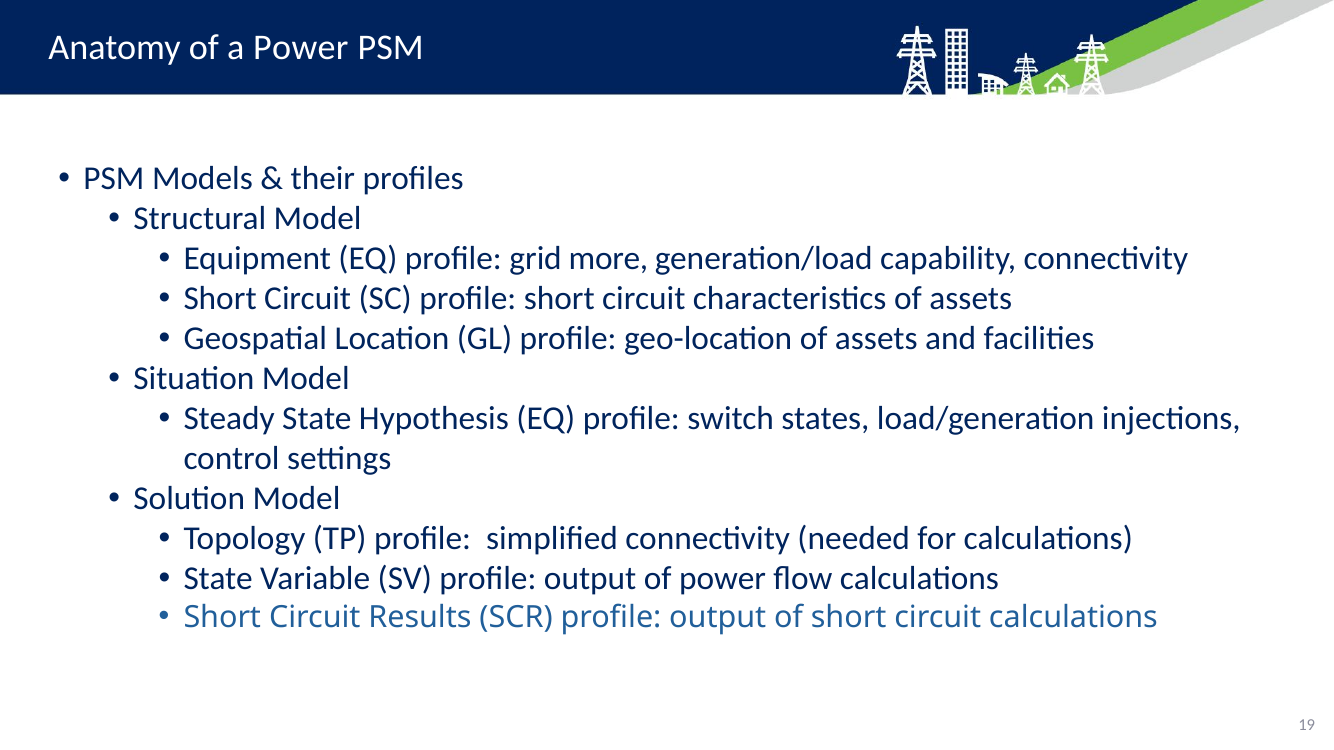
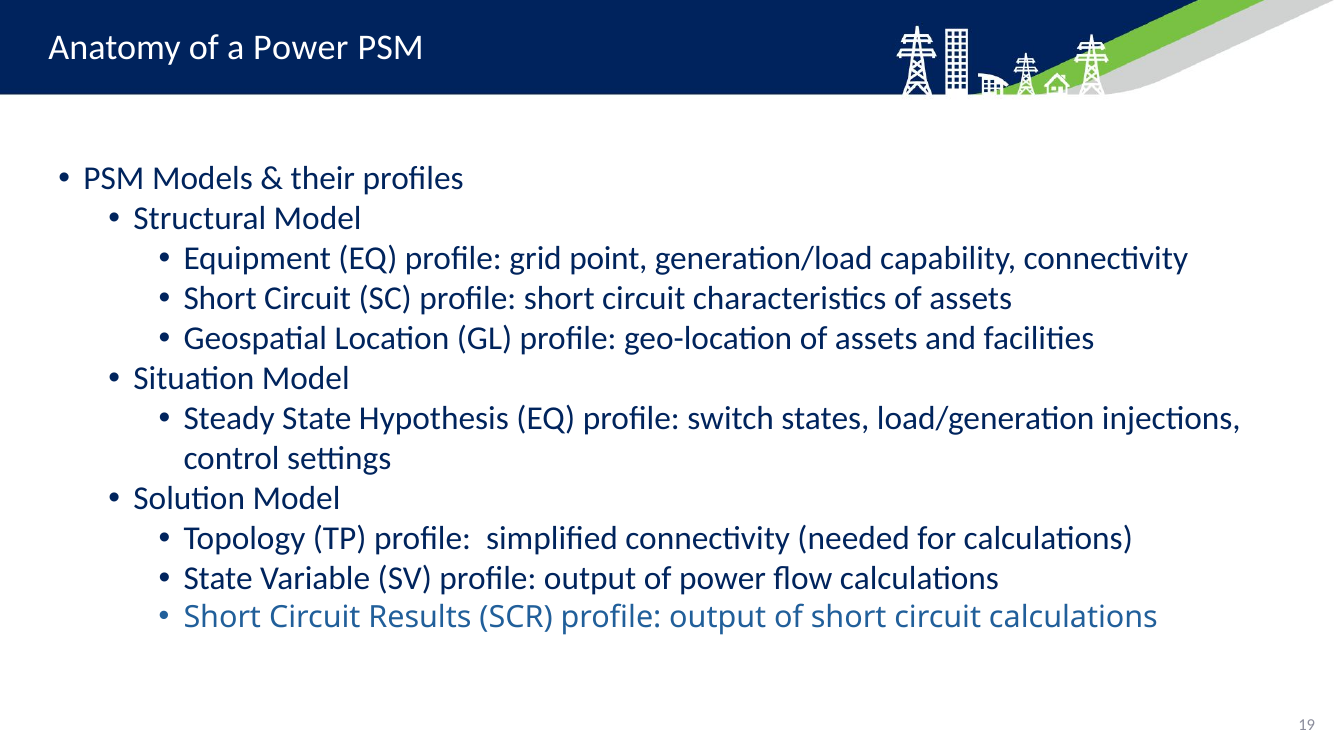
more: more -> point
